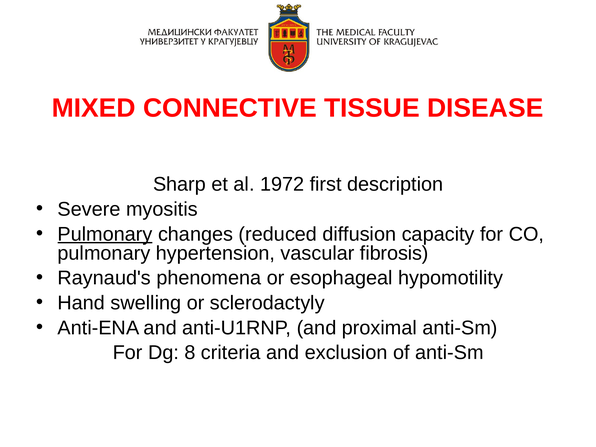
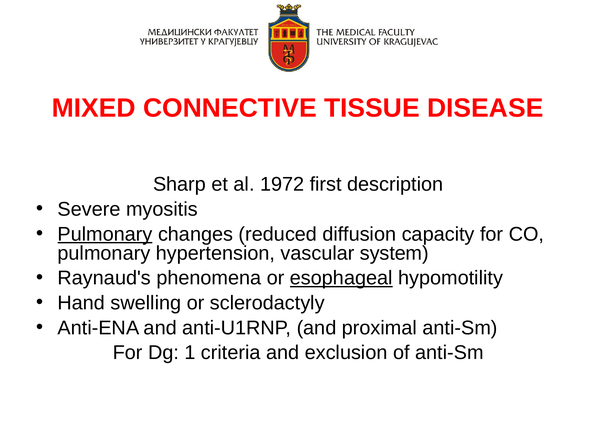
fibrosis: fibrosis -> system
esophageal underline: none -> present
8: 8 -> 1
